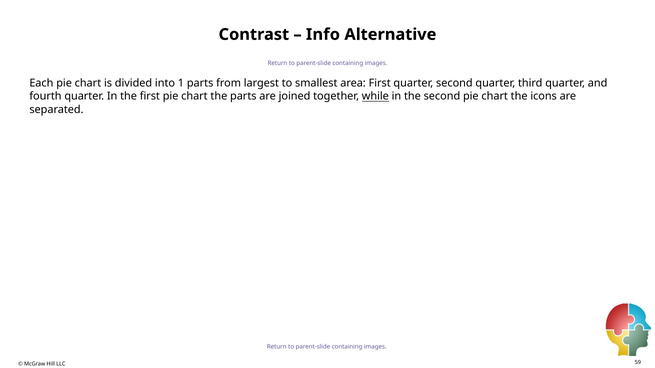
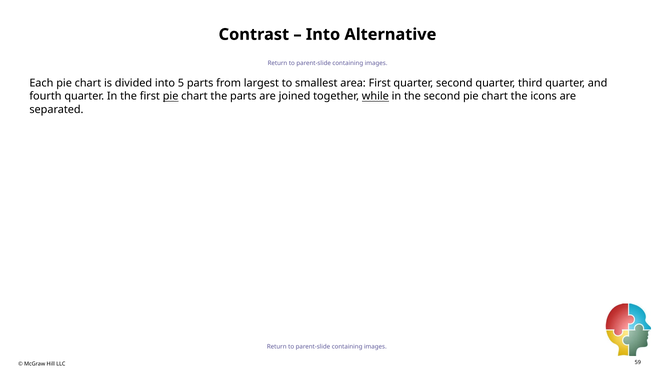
Info at (323, 35): Info -> Into
1: 1 -> 5
pie at (171, 97) underline: none -> present
